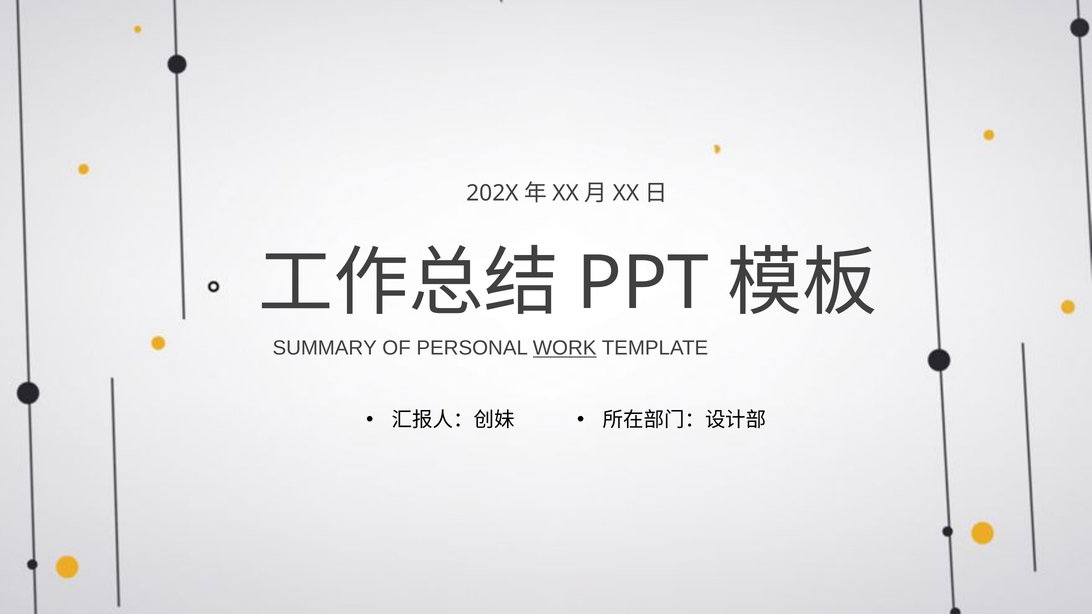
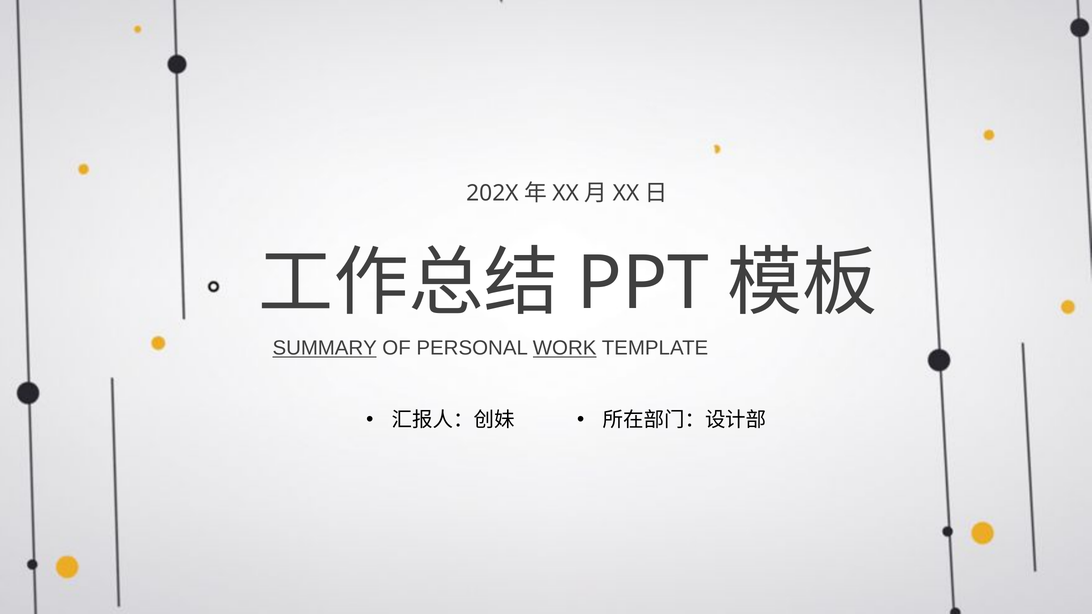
SUMMARY underline: none -> present
